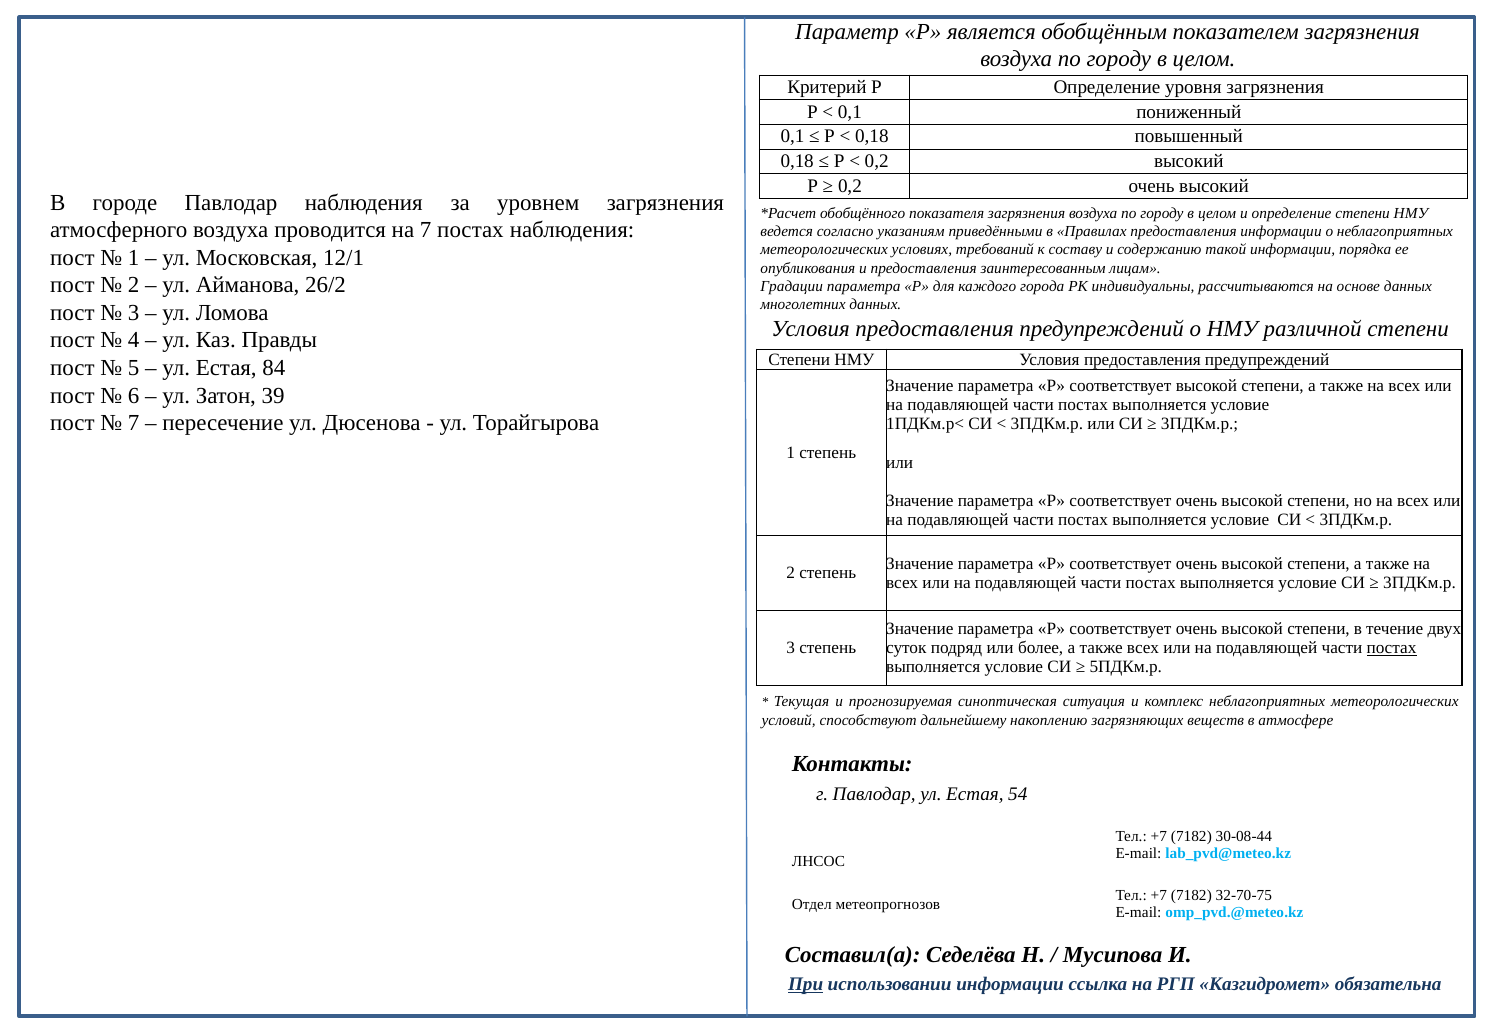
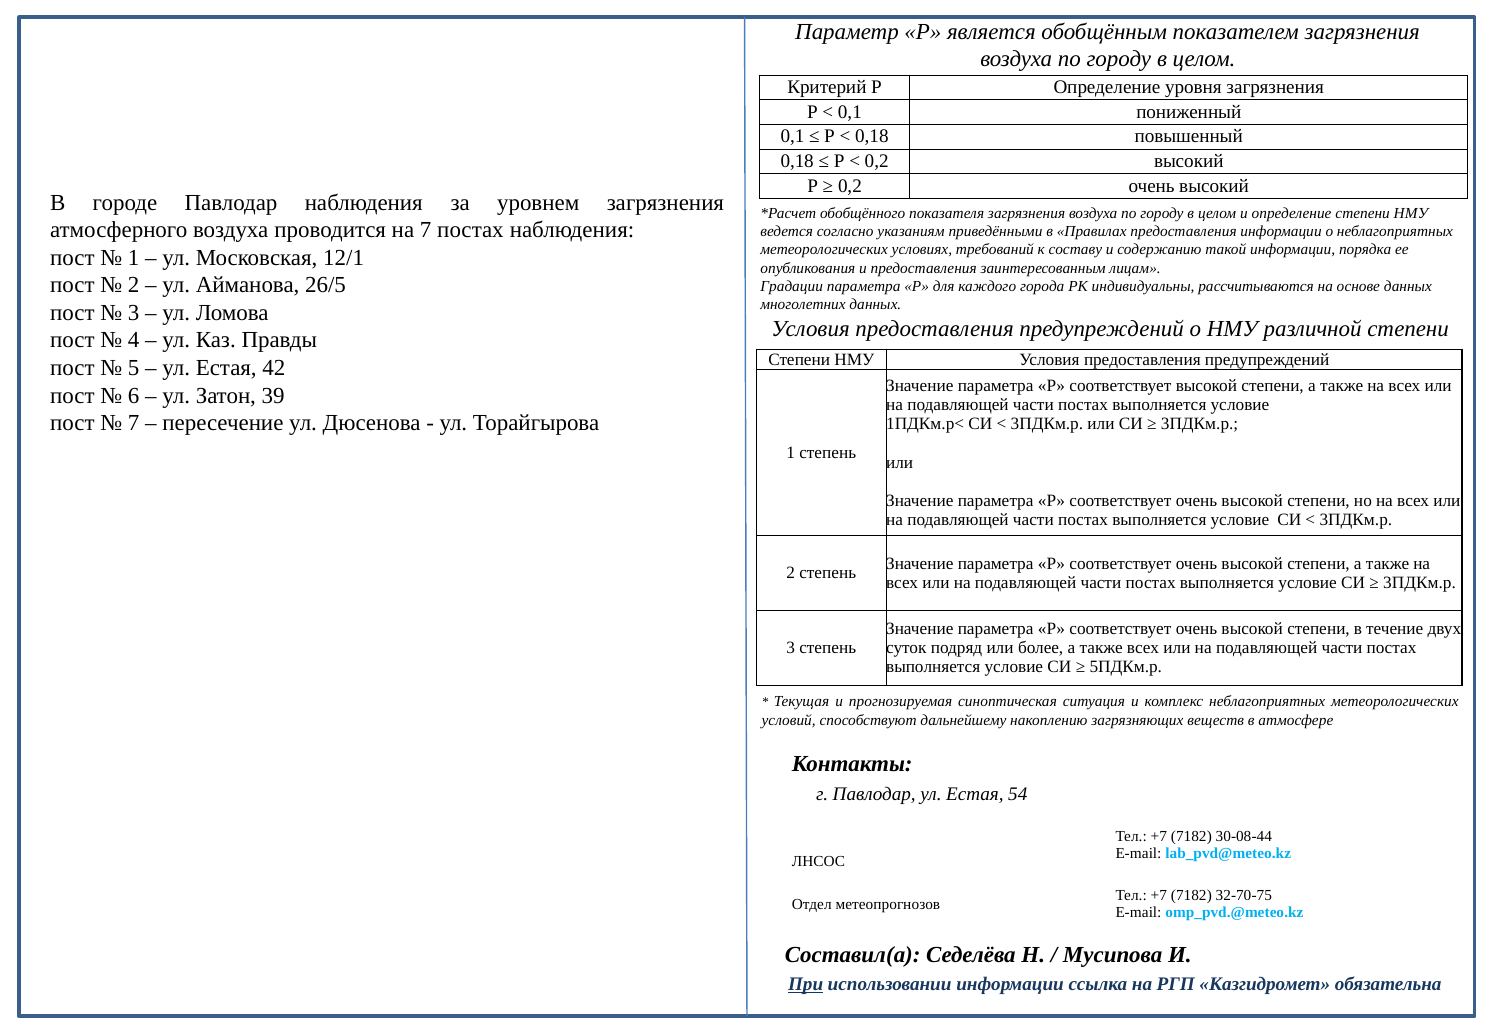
26/2: 26/2 -> 26/5
84: 84 -> 42
постах at (1392, 648) underline: present -> none
